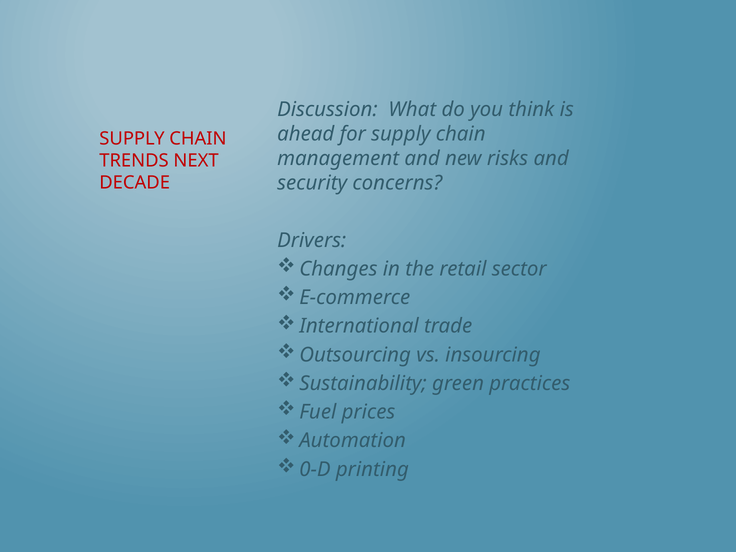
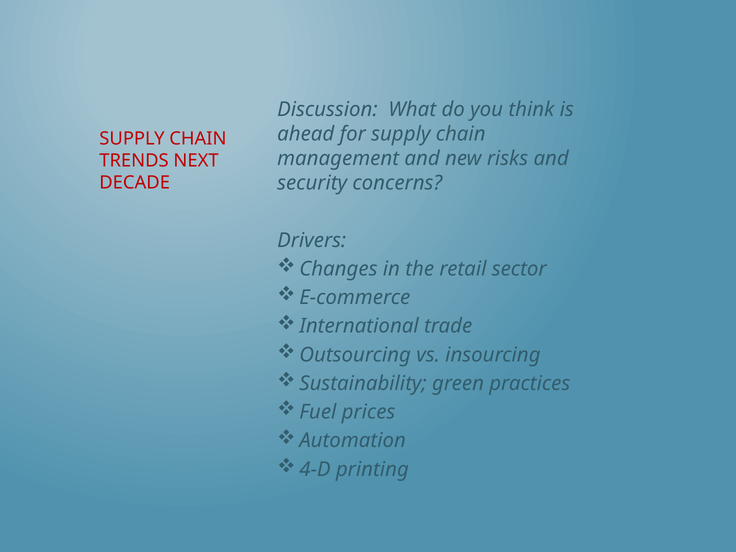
0-D: 0-D -> 4-D
